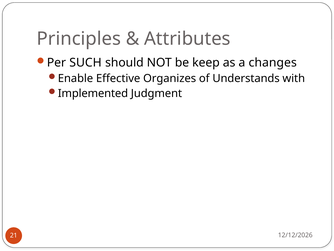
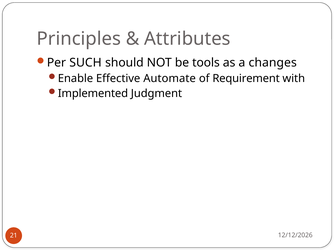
keep: keep -> tools
Organizes: Organizes -> Automate
Understands: Understands -> Requirement
